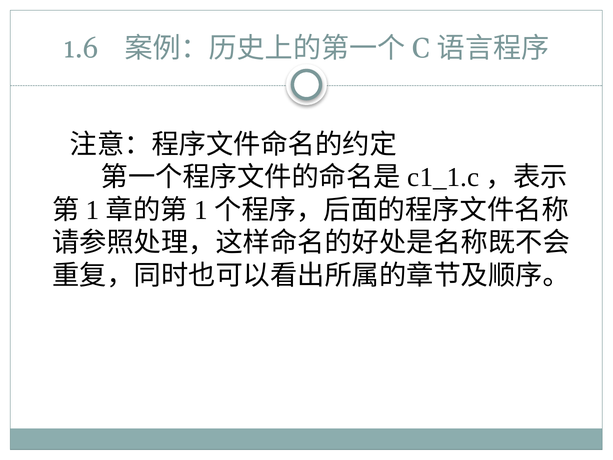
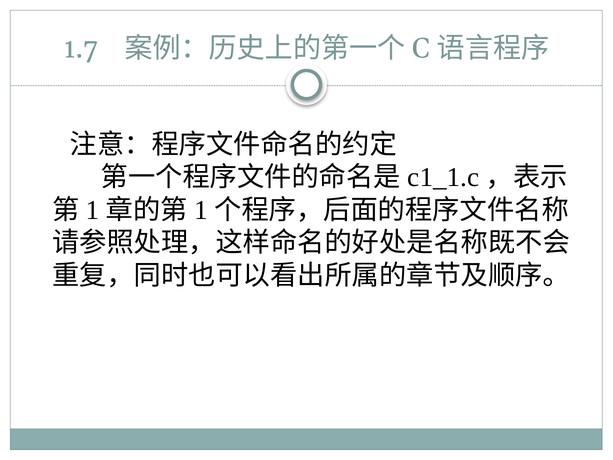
1.6: 1.6 -> 1.7
